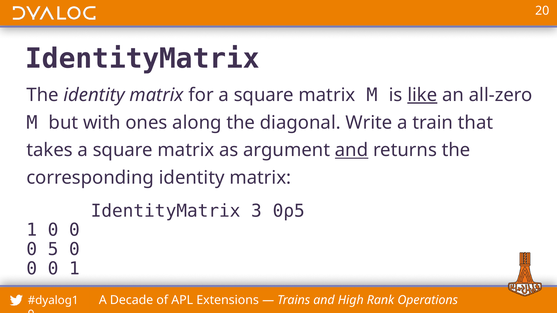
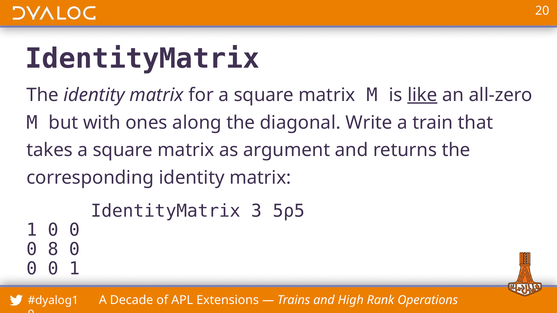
and at (352, 150) underline: present -> none
0⍴5: 0⍴5 -> 5⍴5
5: 5 -> 8
